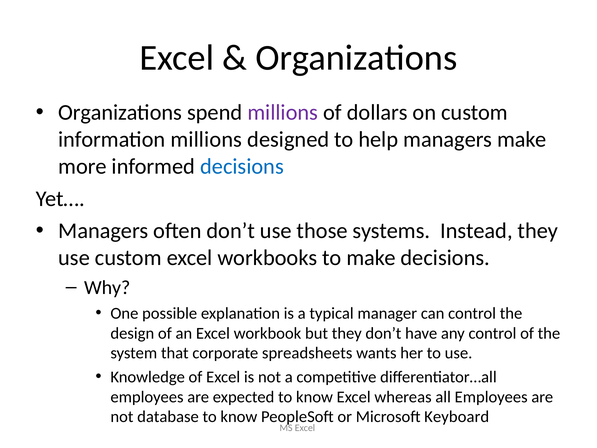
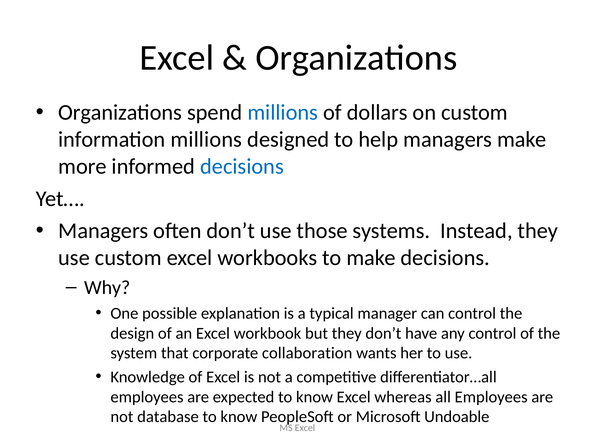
millions at (283, 113) colour: purple -> blue
spreadsheets: spreadsheets -> collaboration
Keyboard: Keyboard -> Undoable
